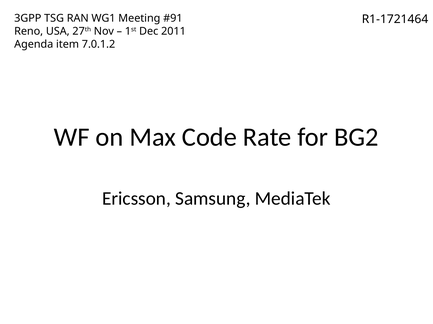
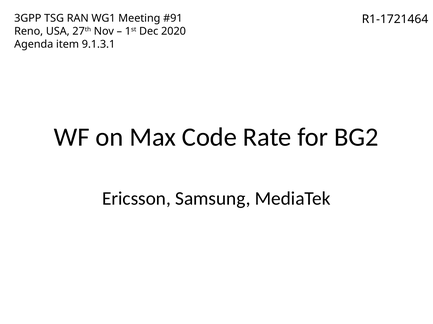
2011: 2011 -> 2020
7.0.1.2: 7.0.1.2 -> 9.1.3.1
